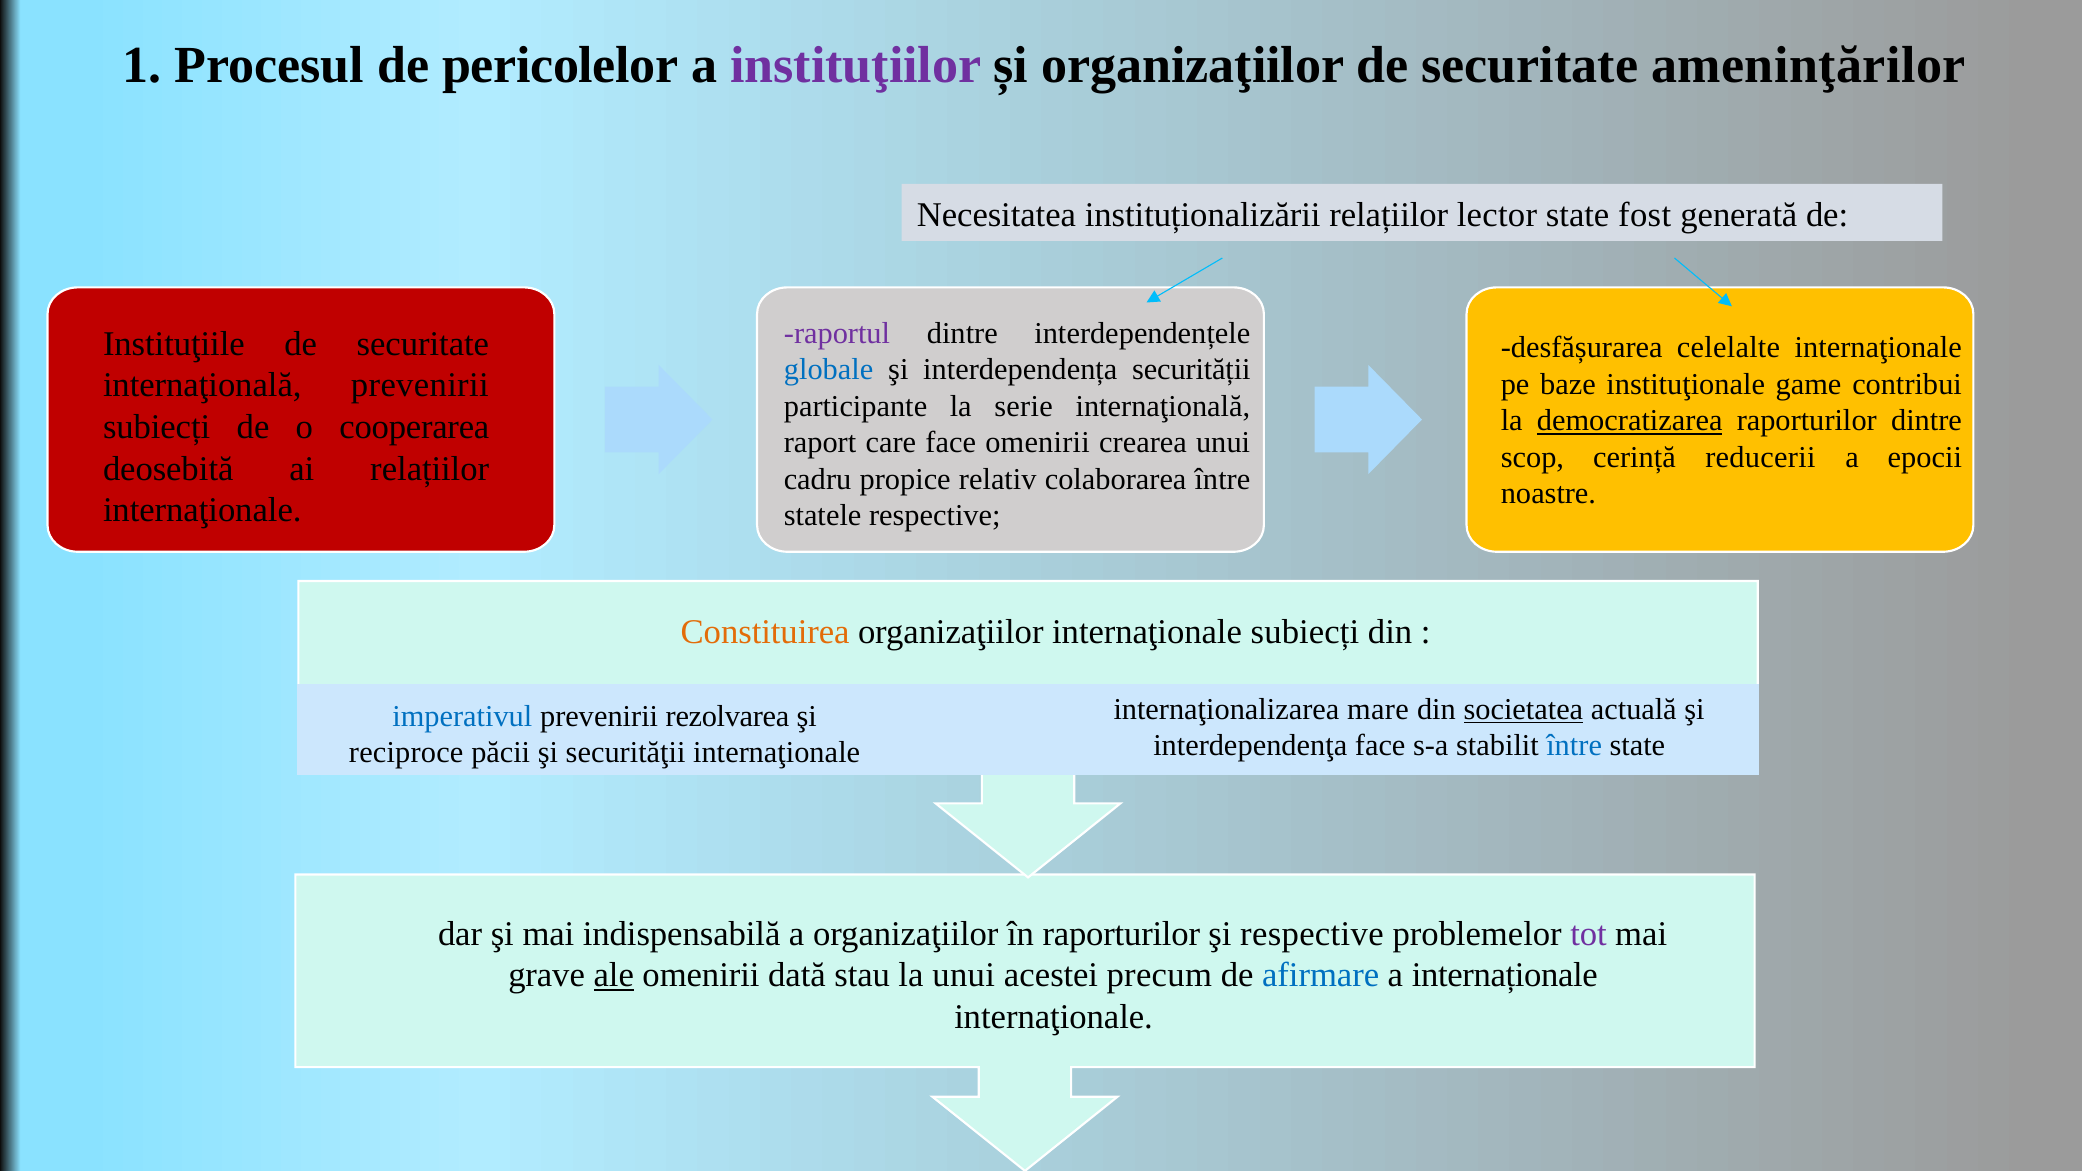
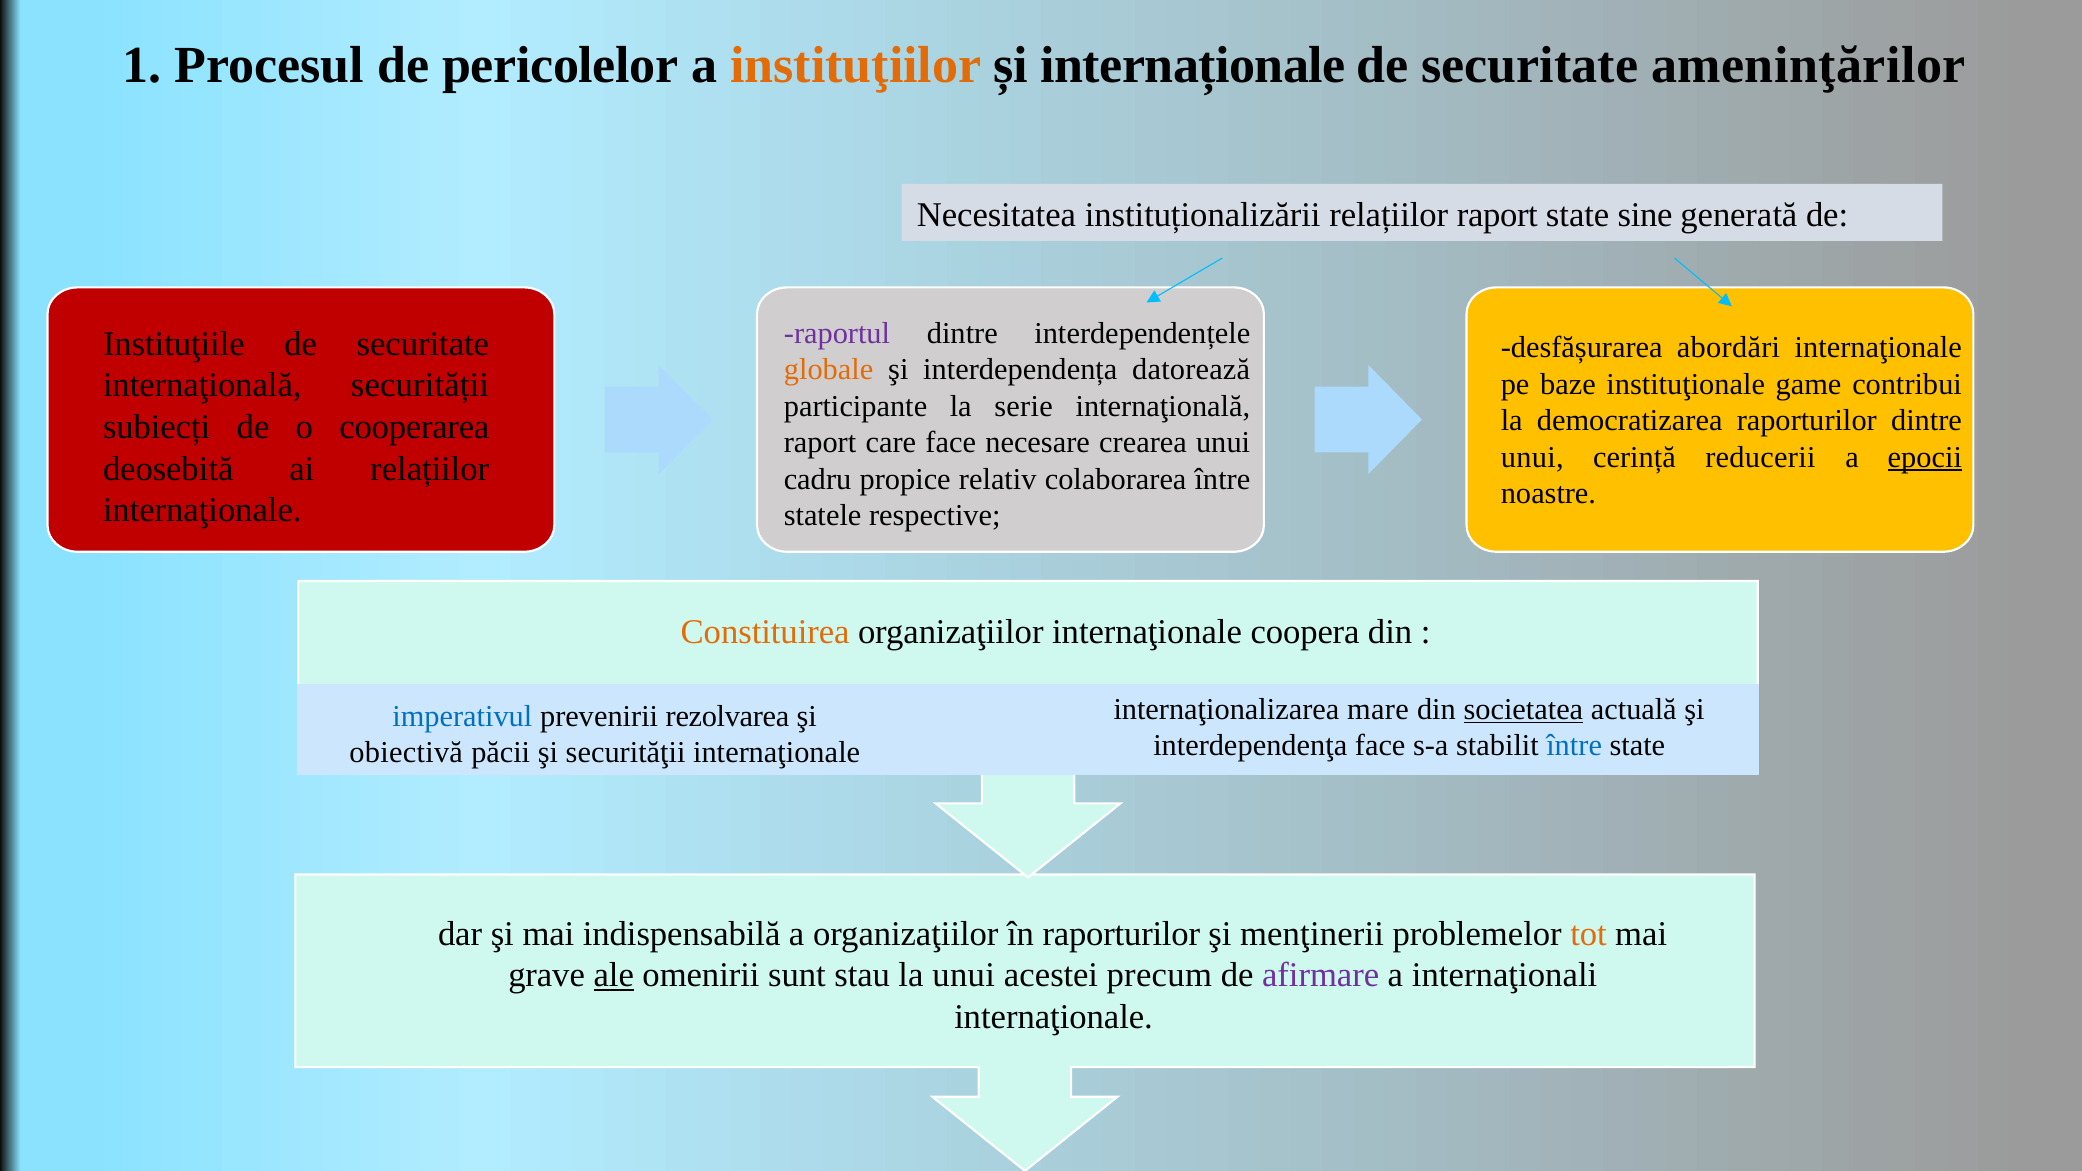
instituţiilor colour: purple -> orange
și organizaţiilor: organizaţiilor -> internaționale
relațiilor lector: lector -> raport
fost: fost -> sine
celelalte: celelalte -> abordări
globale colour: blue -> orange
securității: securității -> datorează
internaţională prevenirii: prevenirii -> securității
democratizarea underline: present -> none
face omenirii: omenirii -> necesare
scop at (1532, 457): scop -> unui
epocii underline: none -> present
internaţionale subiecți: subiecți -> coopera
reciproce: reciproce -> obiectivă
şi respective: respective -> menţinerii
tot colour: purple -> orange
dată: dată -> sunt
afirmare colour: blue -> purple
internaționale: internaționale -> internaţionali
